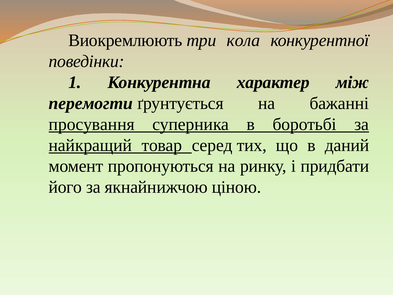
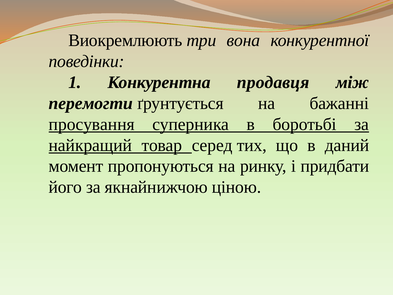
кола: кола -> вона
характер: характер -> продавця
